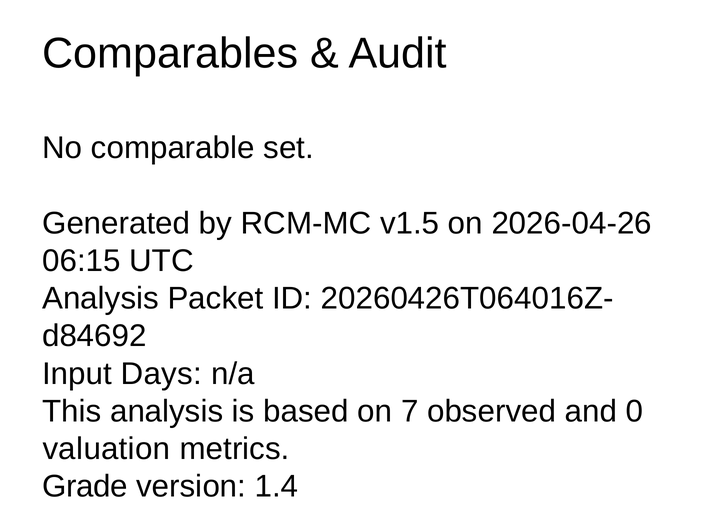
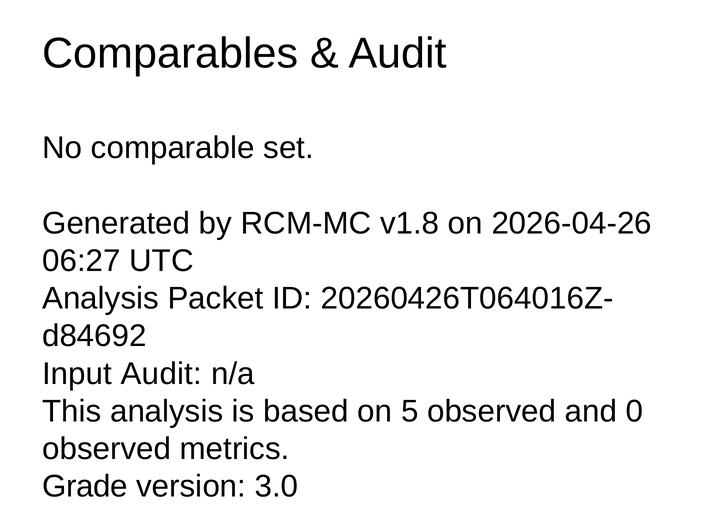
v1.5: v1.5 -> v1.8
06:15: 06:15 -> 06:27
Input Days: Days -> Audit
7: 7 -> 5
valuation at (106, 449): valuation -> observed
1.4: 1.4 -> 3.0
